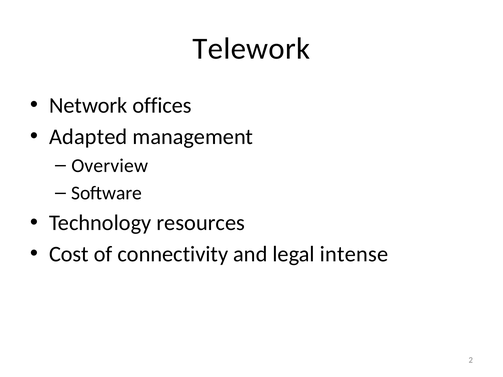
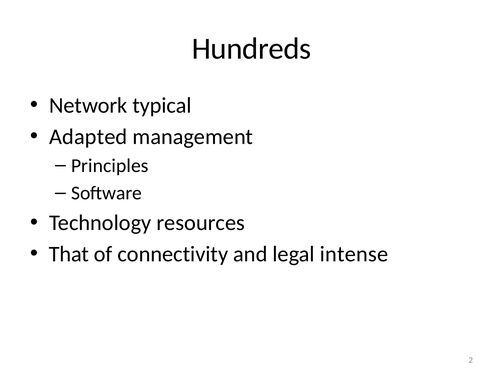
Telework: Telework -> Hundreds
offices: offices -> typical
Overview: Overview -> Principles
Cost: Cost -> That
